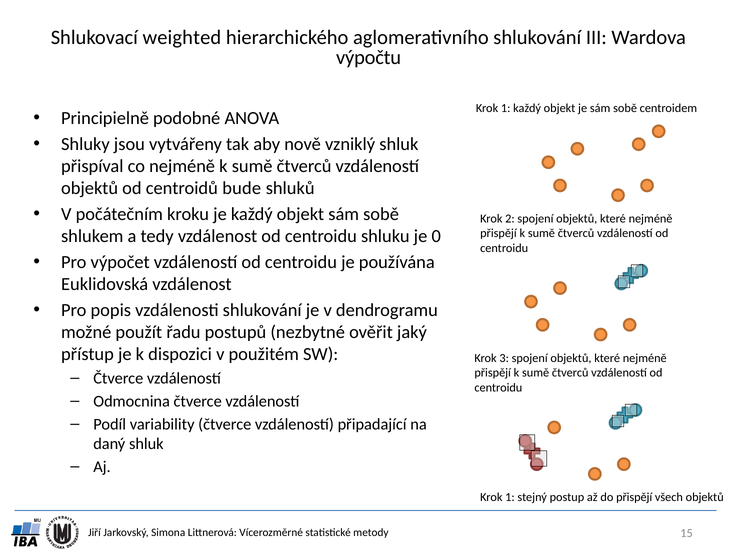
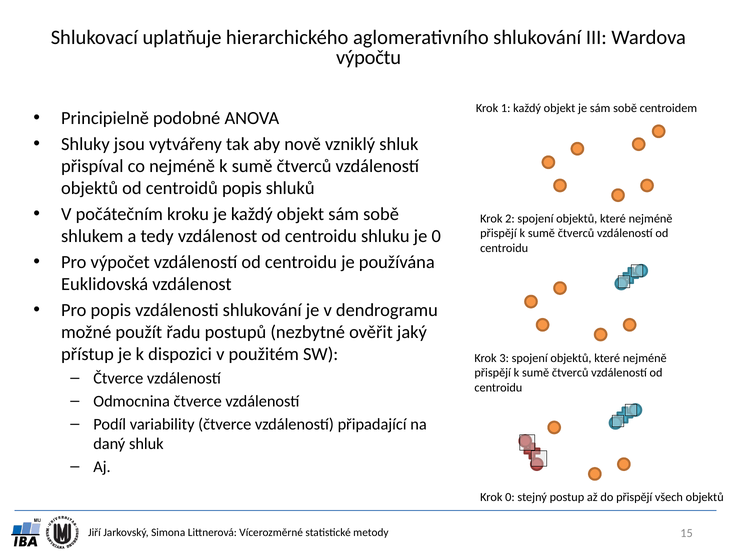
weighted: weighted -> uplatňuje
centroidů bude: bude -> popis
1 at (510, 497): 1 -> 0
